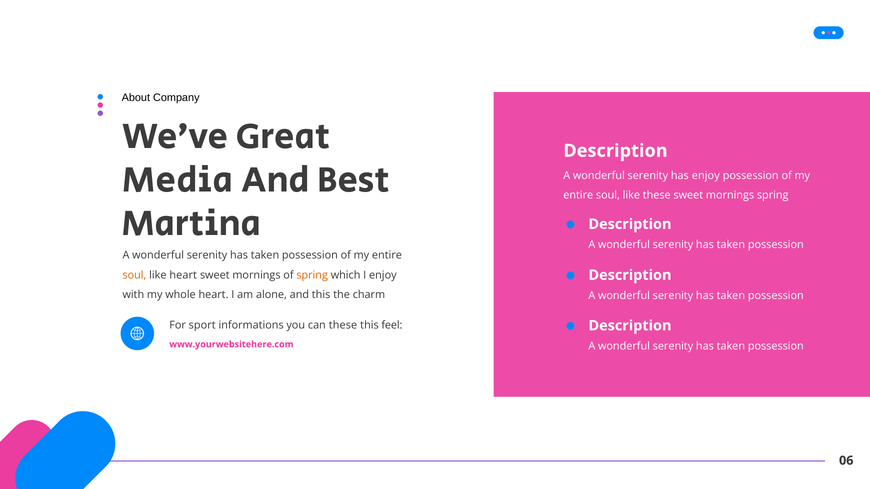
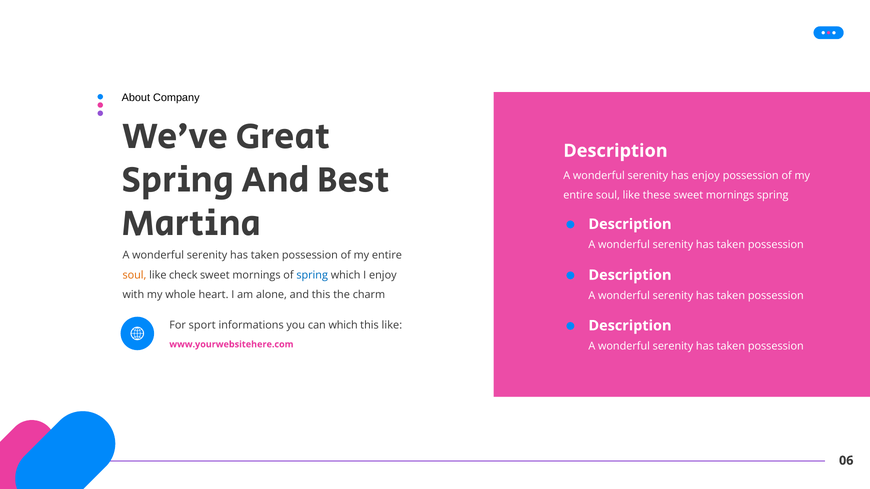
Media at (178, 180): Media -> Spring
like heart: heart -> check
spring at (312, 275) colour: orange -> blue
can these: these -> which
this feel: feel -> like
